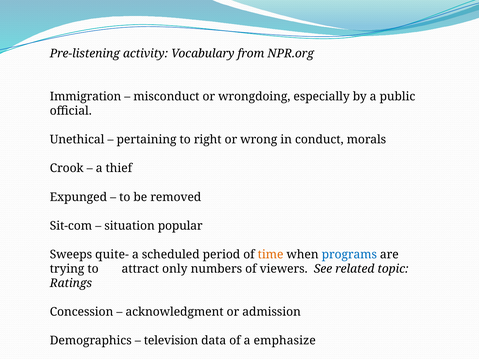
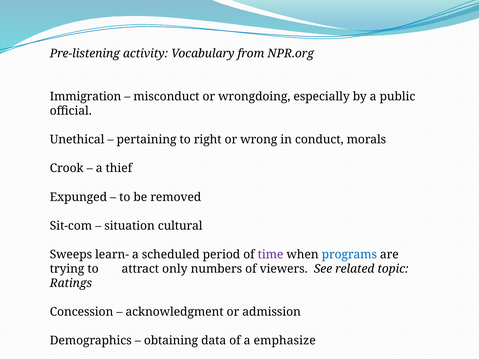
popular: popular -> cultural
quite-: quite- -> learn-
time colour: orange -> purple
television: television -> obtaining
